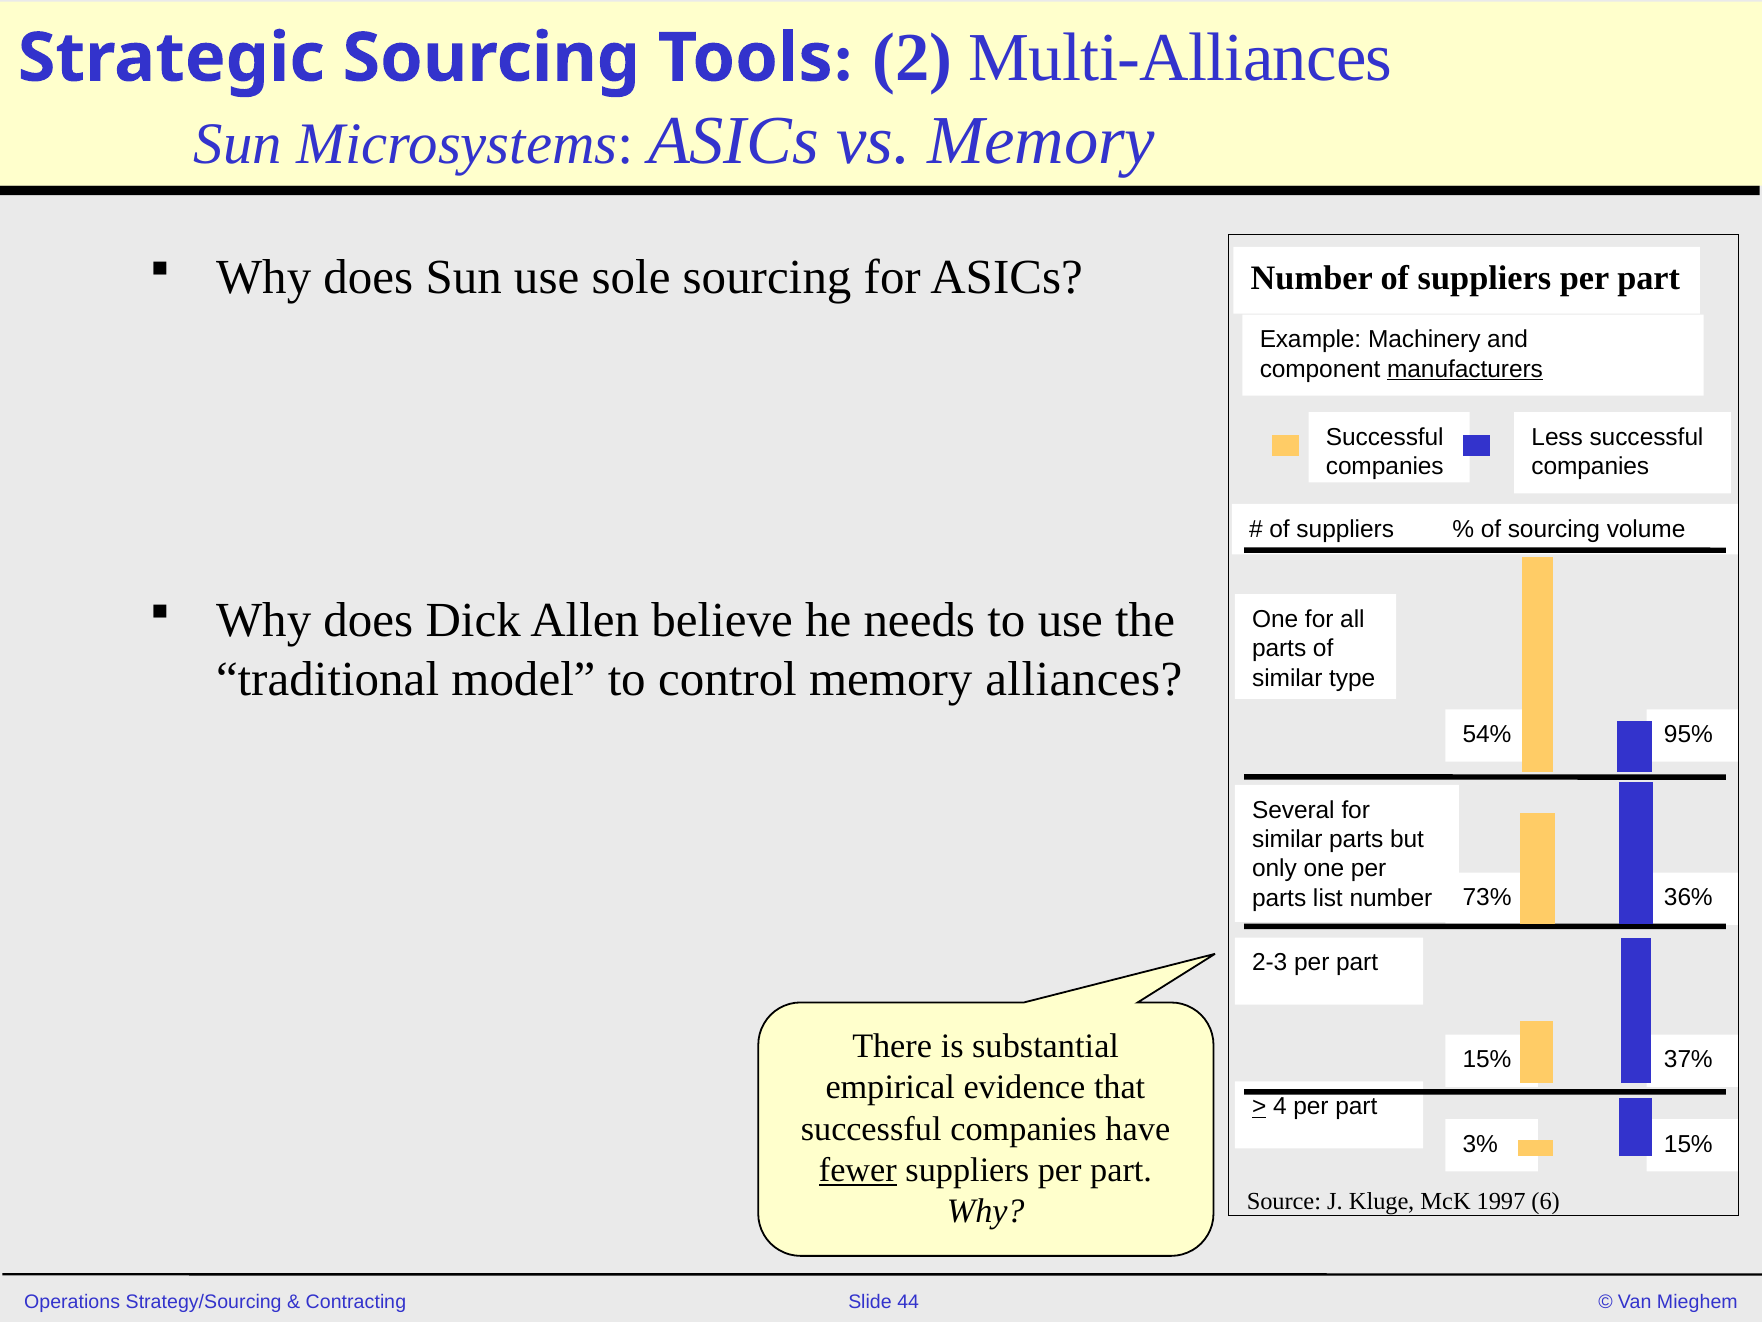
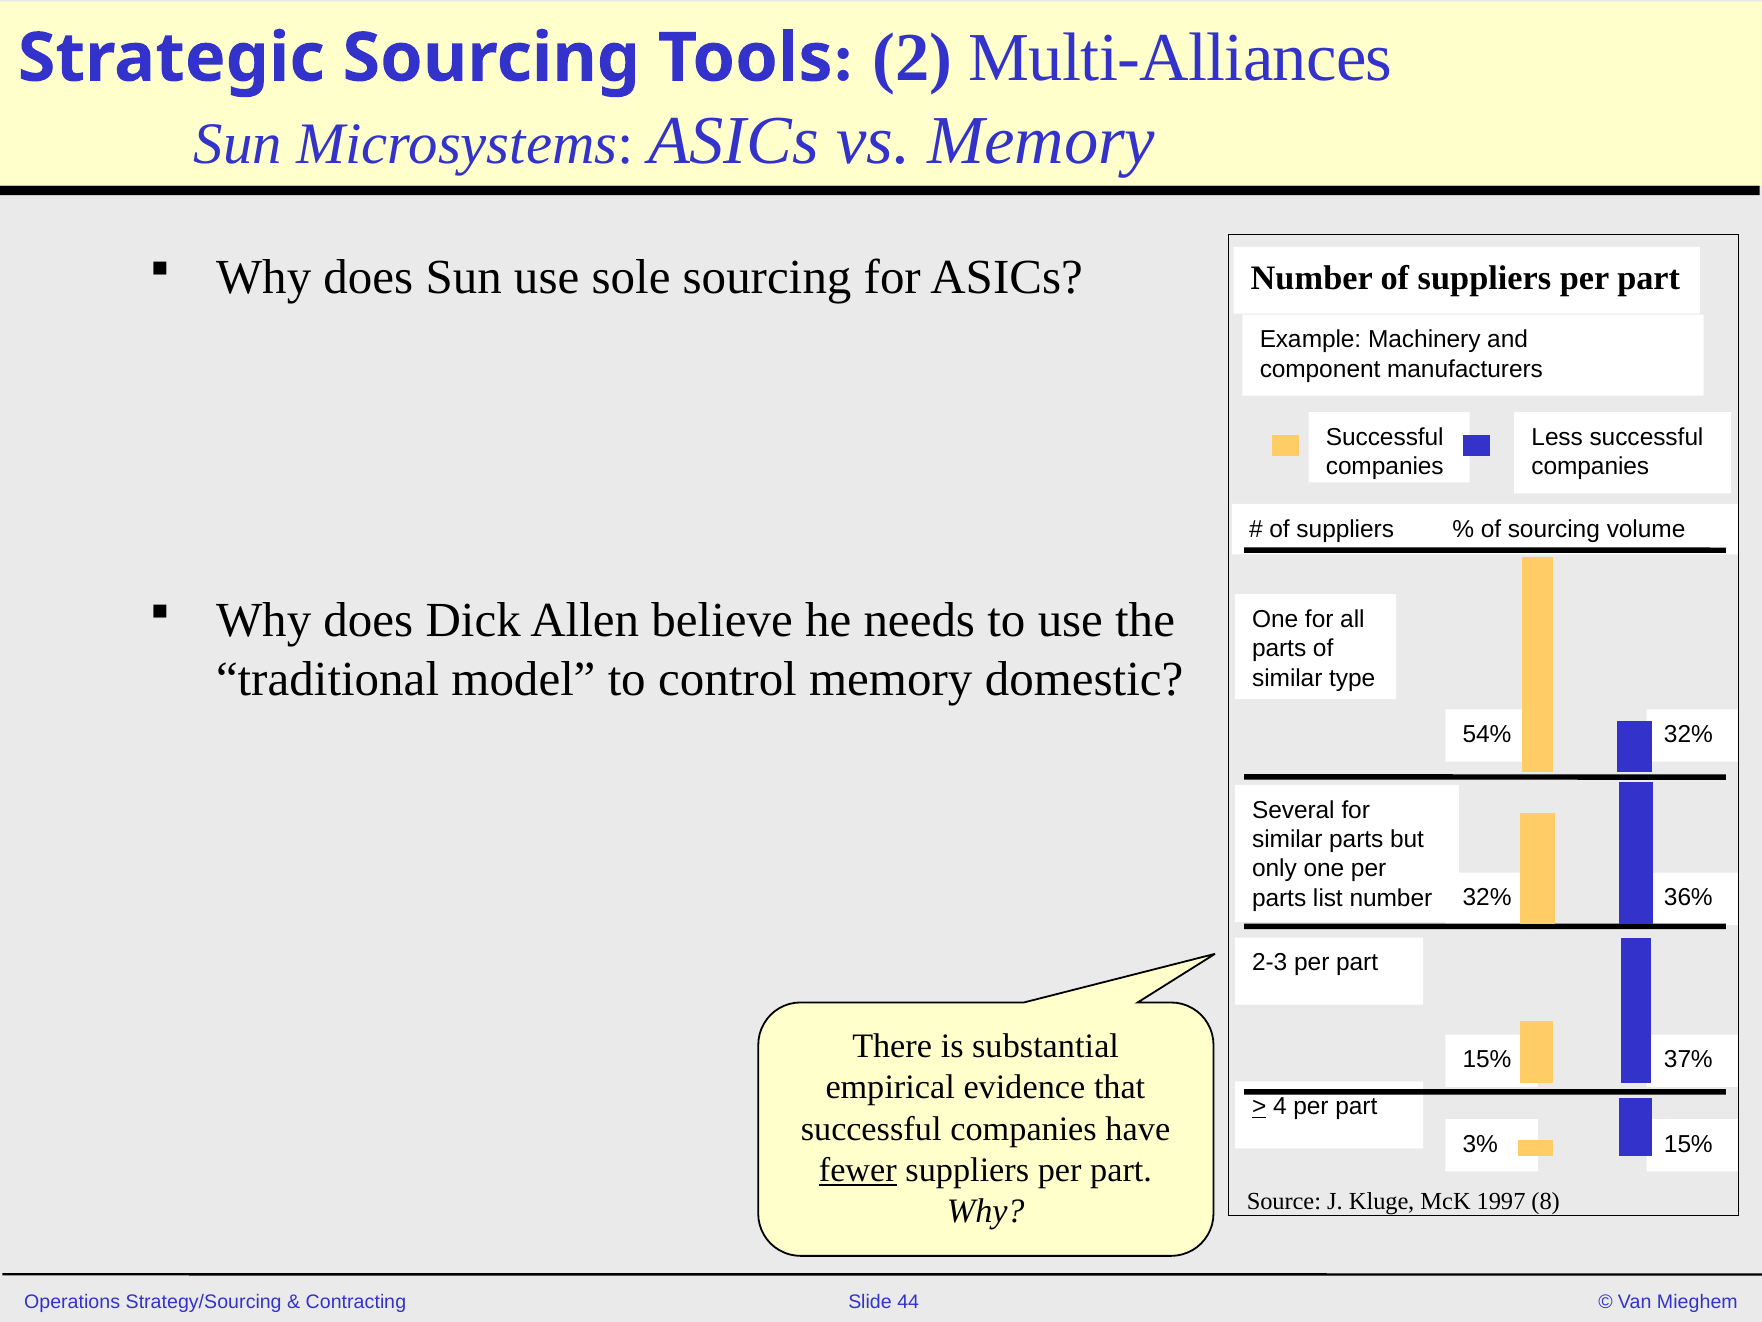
manufacturers underline: present -> none
alliances: alliances -> domestic
95% at (1688, 734): 95% -> 32%
73% at (1487, 897): 73% -> 32%
6: 6 -> 8
